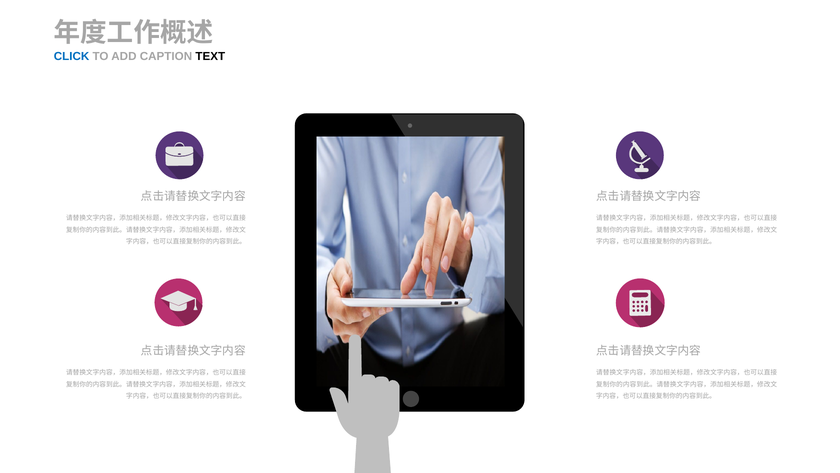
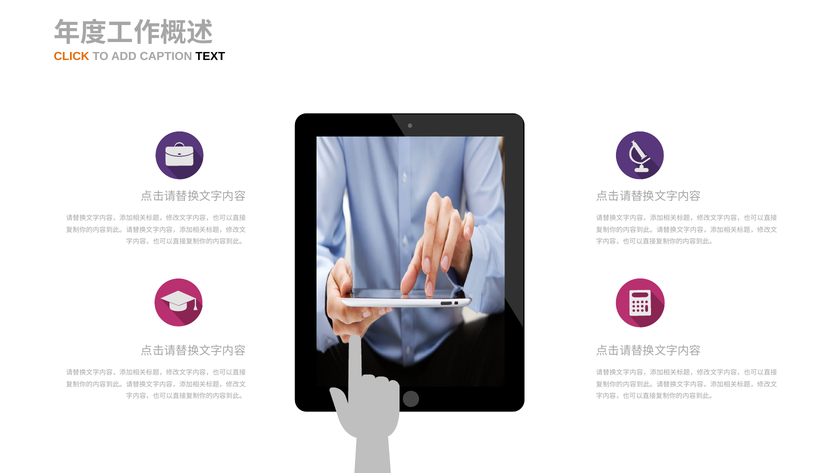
CLICK colour: blue -> orange
